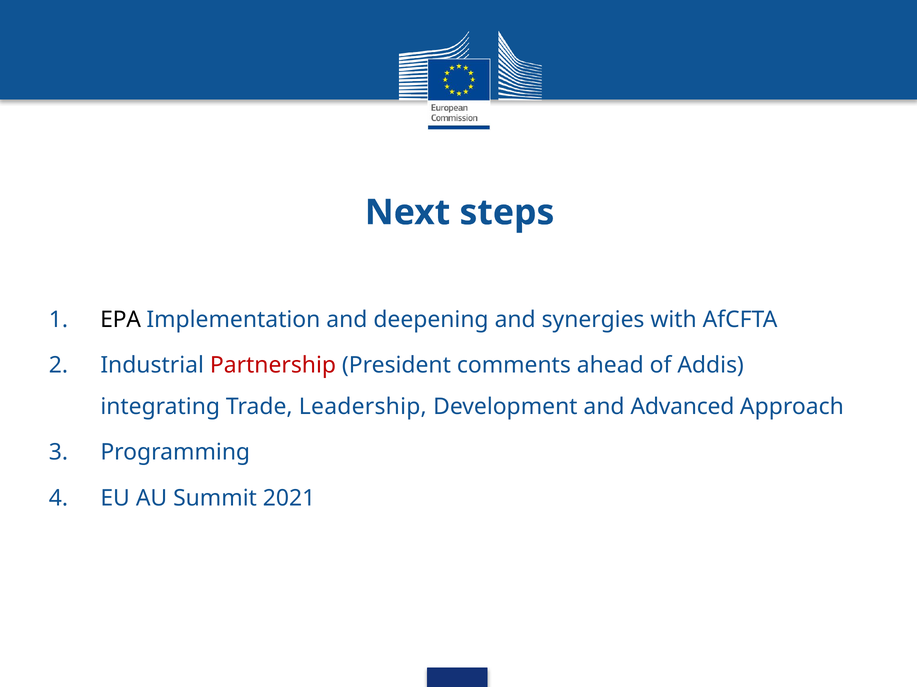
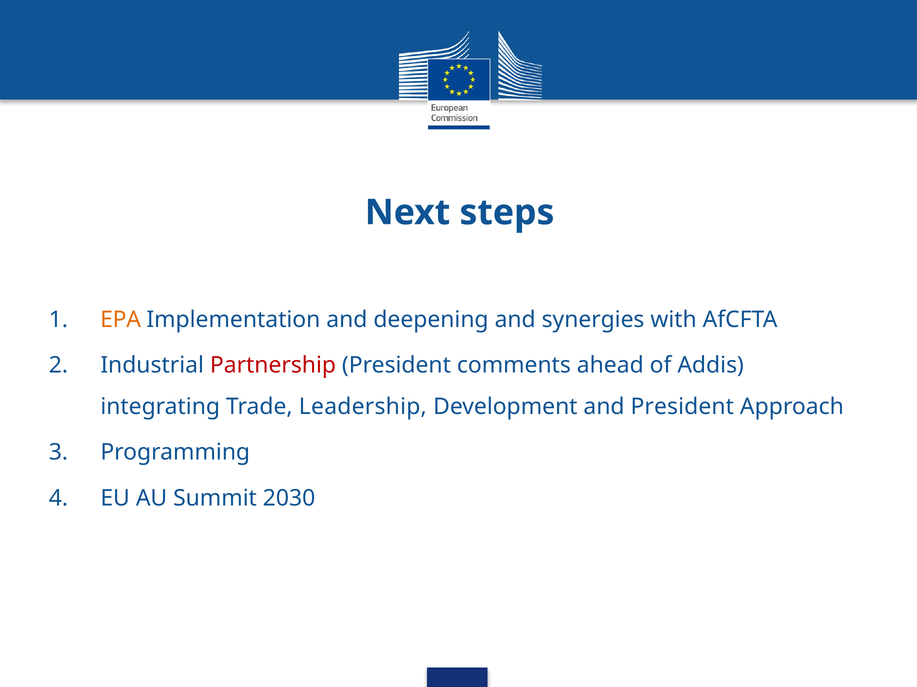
EPA colour: black -> orange
and Advanced: Advanced -> President
2021: 2021 -> 2030
